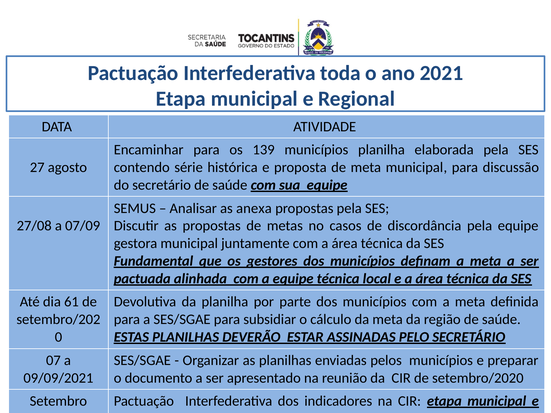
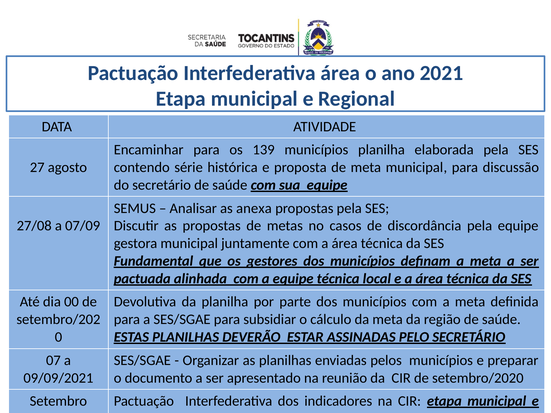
Interfederativa toda: toda -> área
61: 61 -> 00
